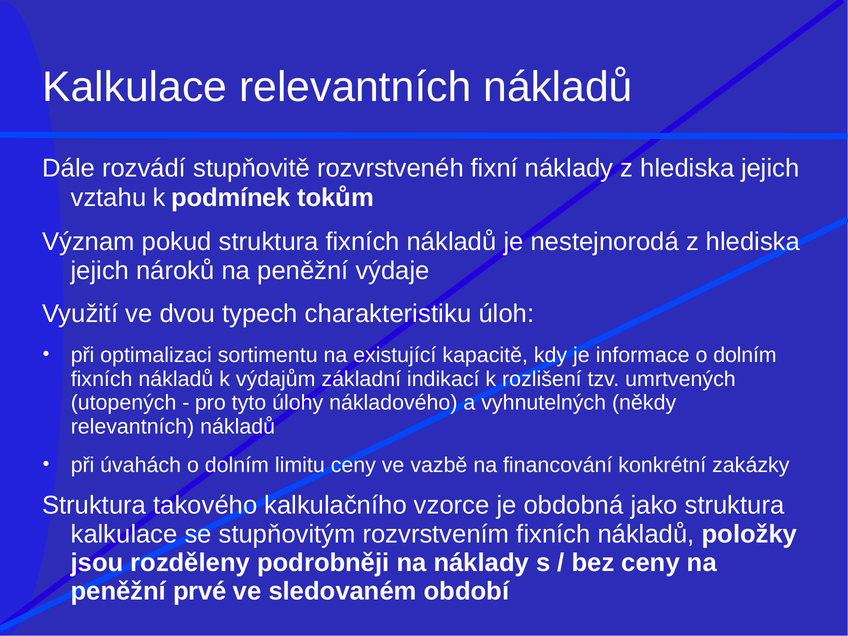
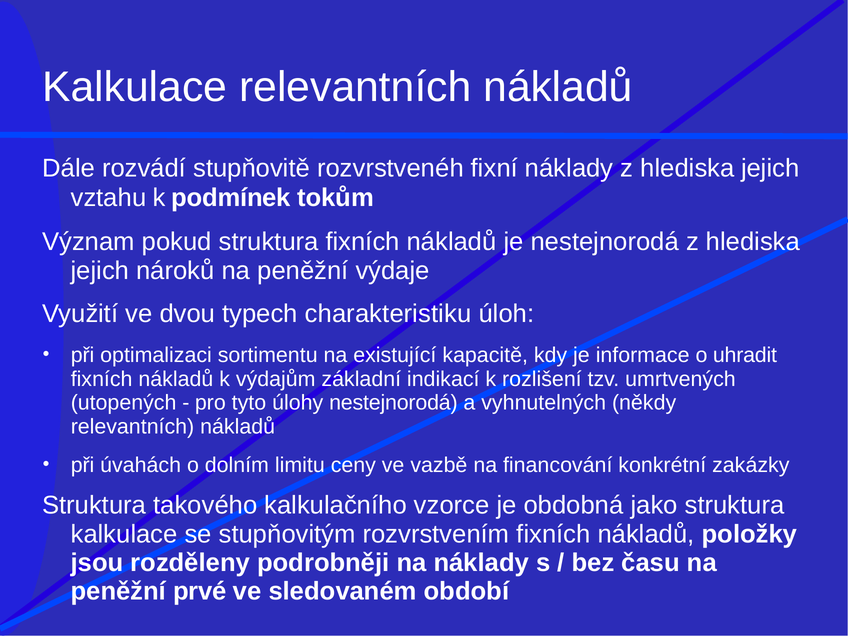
informace o dolním: dolním -> uhradit
úlohy nákladového: nákladového -> nestejnorodá
bez ceny: ceny -> času
